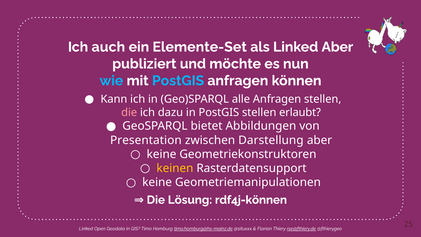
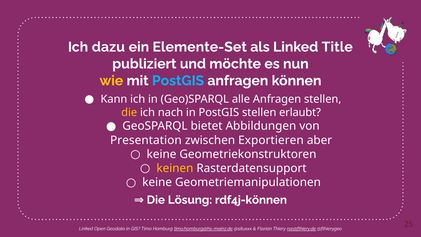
auch: auch -> dazu
Linked Aber: Aber -> Title
wie colour: light blue -> yellow
die colour: pink -> yellow
dazu: dazu -> nach
Darstellung: Darstellung -> Exportieren
